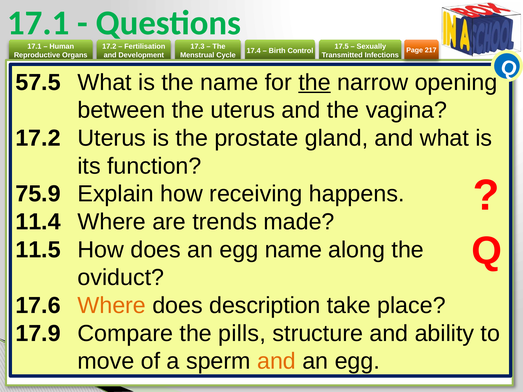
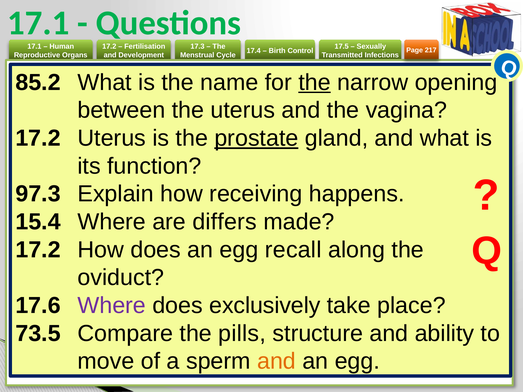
57.5: 57.5 -> 85.2
prostate underline: none -> present
75.9: 75.9 -> 97.3
11.4: 11.4 -> 15.4
trends: trends -> differs
11.5 at (38, 250): 11.5 -> 17.2
egg name: name -> recall
Where at (112, 306) colour: orange -> purple
description: description -> exclusively
17.9: 17.9 -> 73.5
